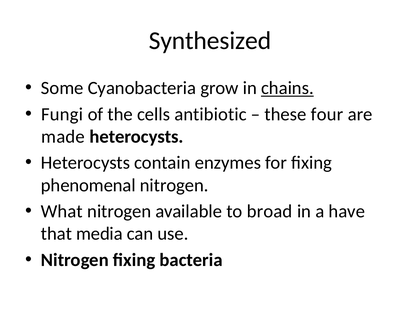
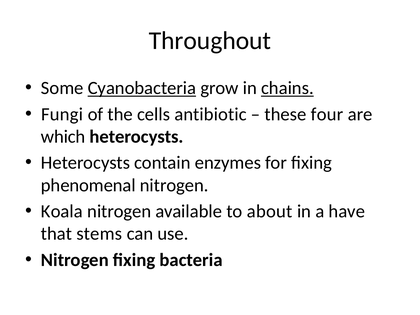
Synthesized: Synthesized -> Throughout
Cyanobacteria underline: none -> present
made: made -> which
What: What -> Koala
broad: broad -> about
media: media -> stems
